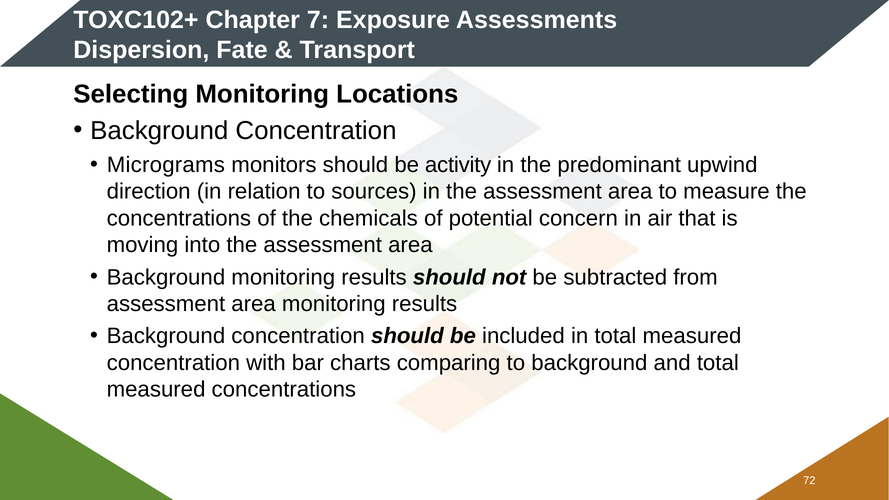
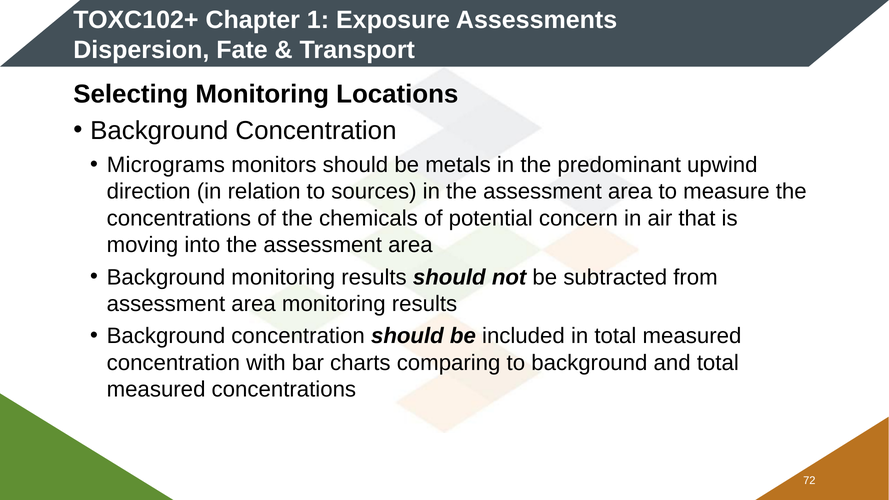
7: 7 -> 1
activity: activity -> metals
